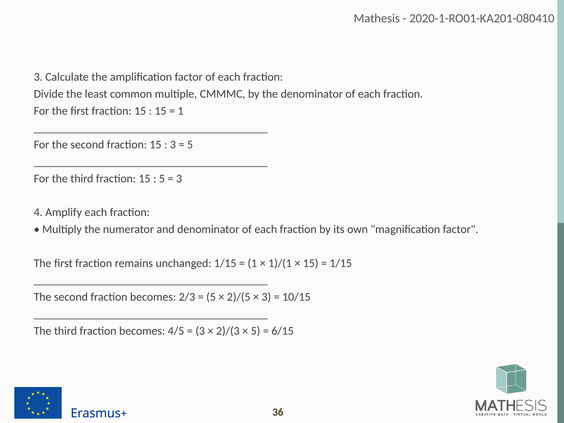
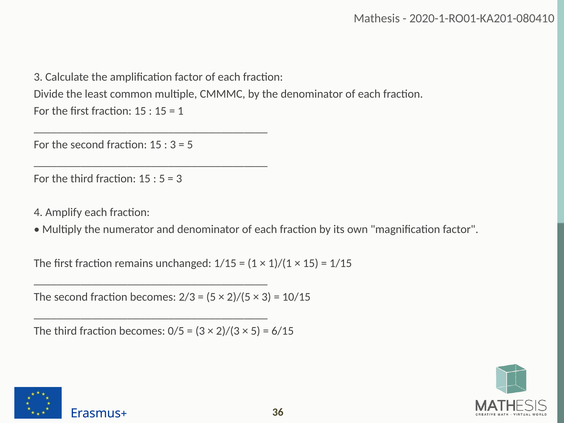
4/5: 4/5 -> 0/5
